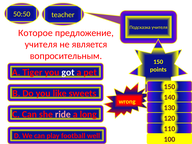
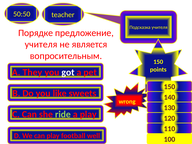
Которое: Которое -> Порядке
Tiger: Tiger -> They
ride colour: pink -> light green
a long: long -> play
